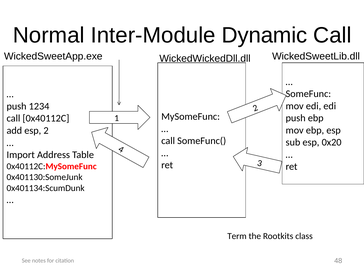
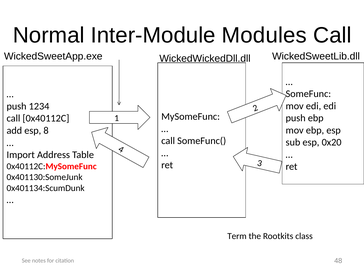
Dynamic: Dynamic -> Modules
esp 2: 2 -> 8
